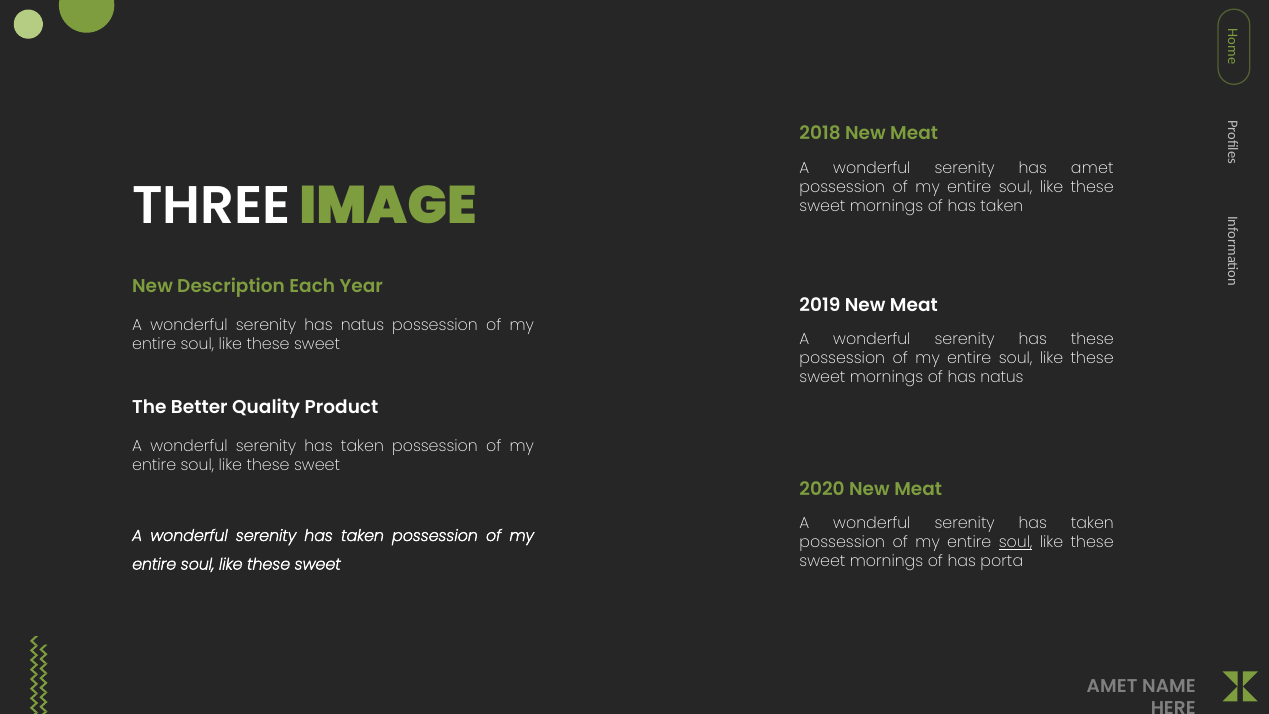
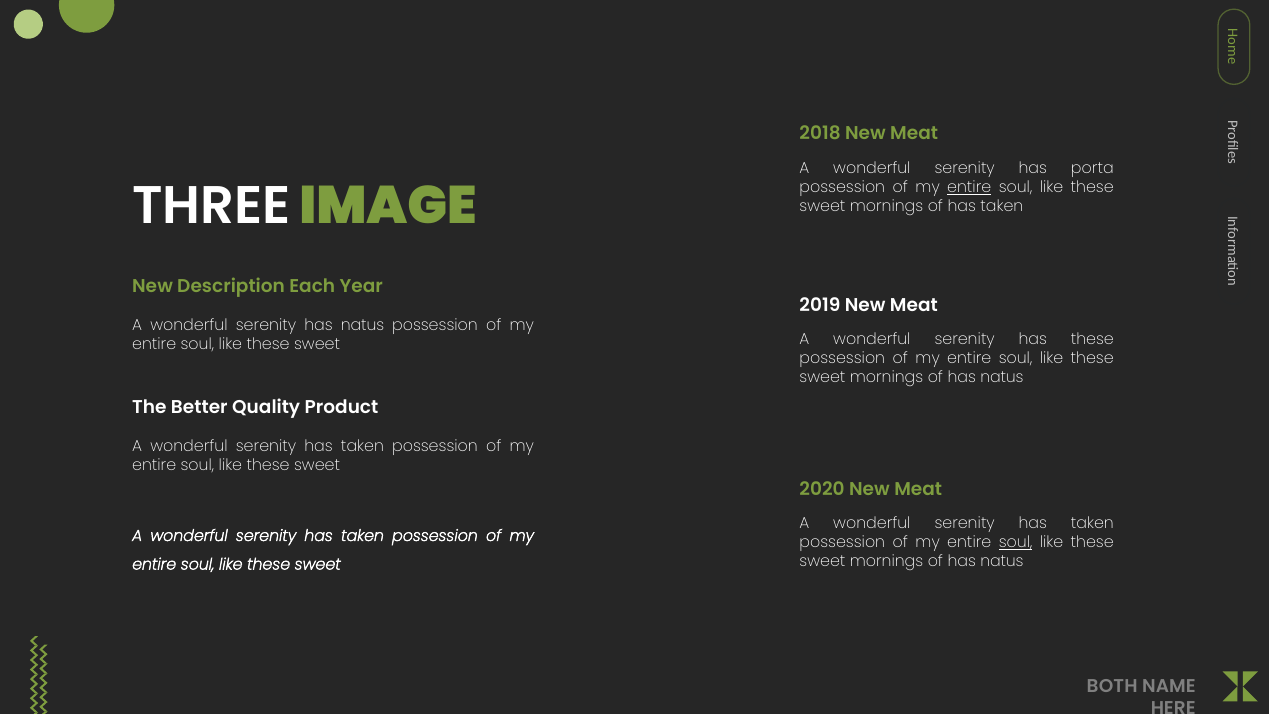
has amet: amet -> porta
entire at (969, 187) underline: none -> present
porta at (1002, 561): porta -> natus
AMET at (1112, 686): AMET -> BOTH
